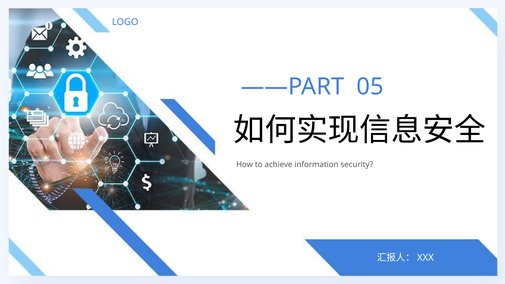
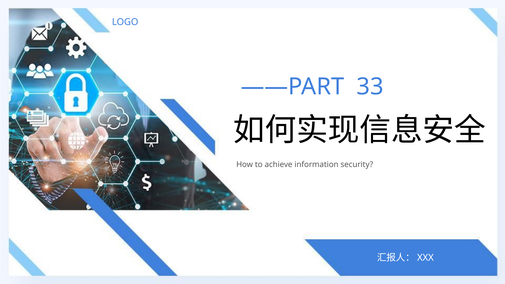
05: 05 -> 33
